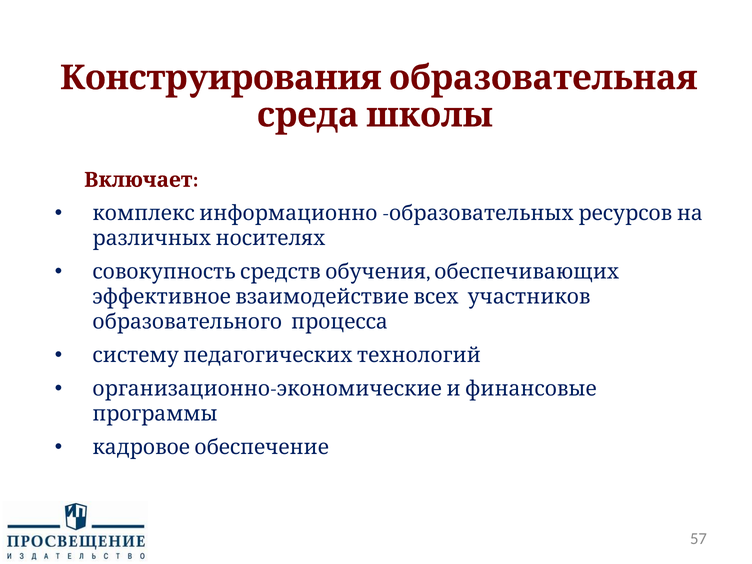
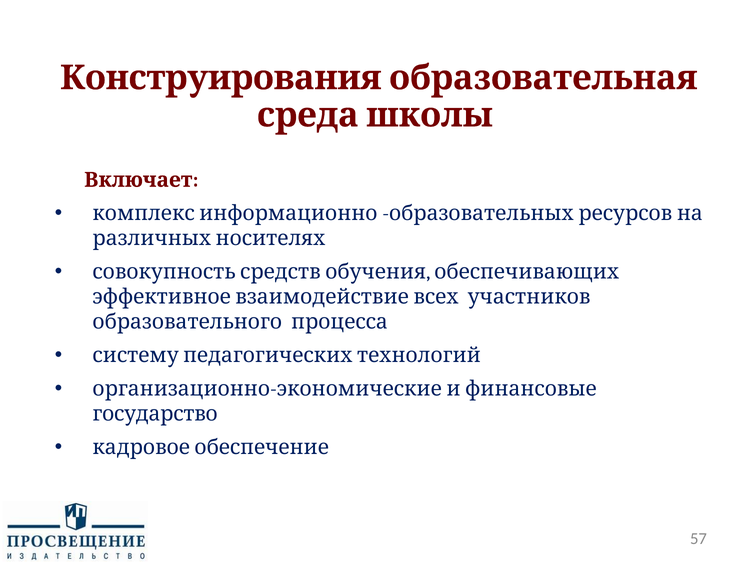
программы: программы -> государство
